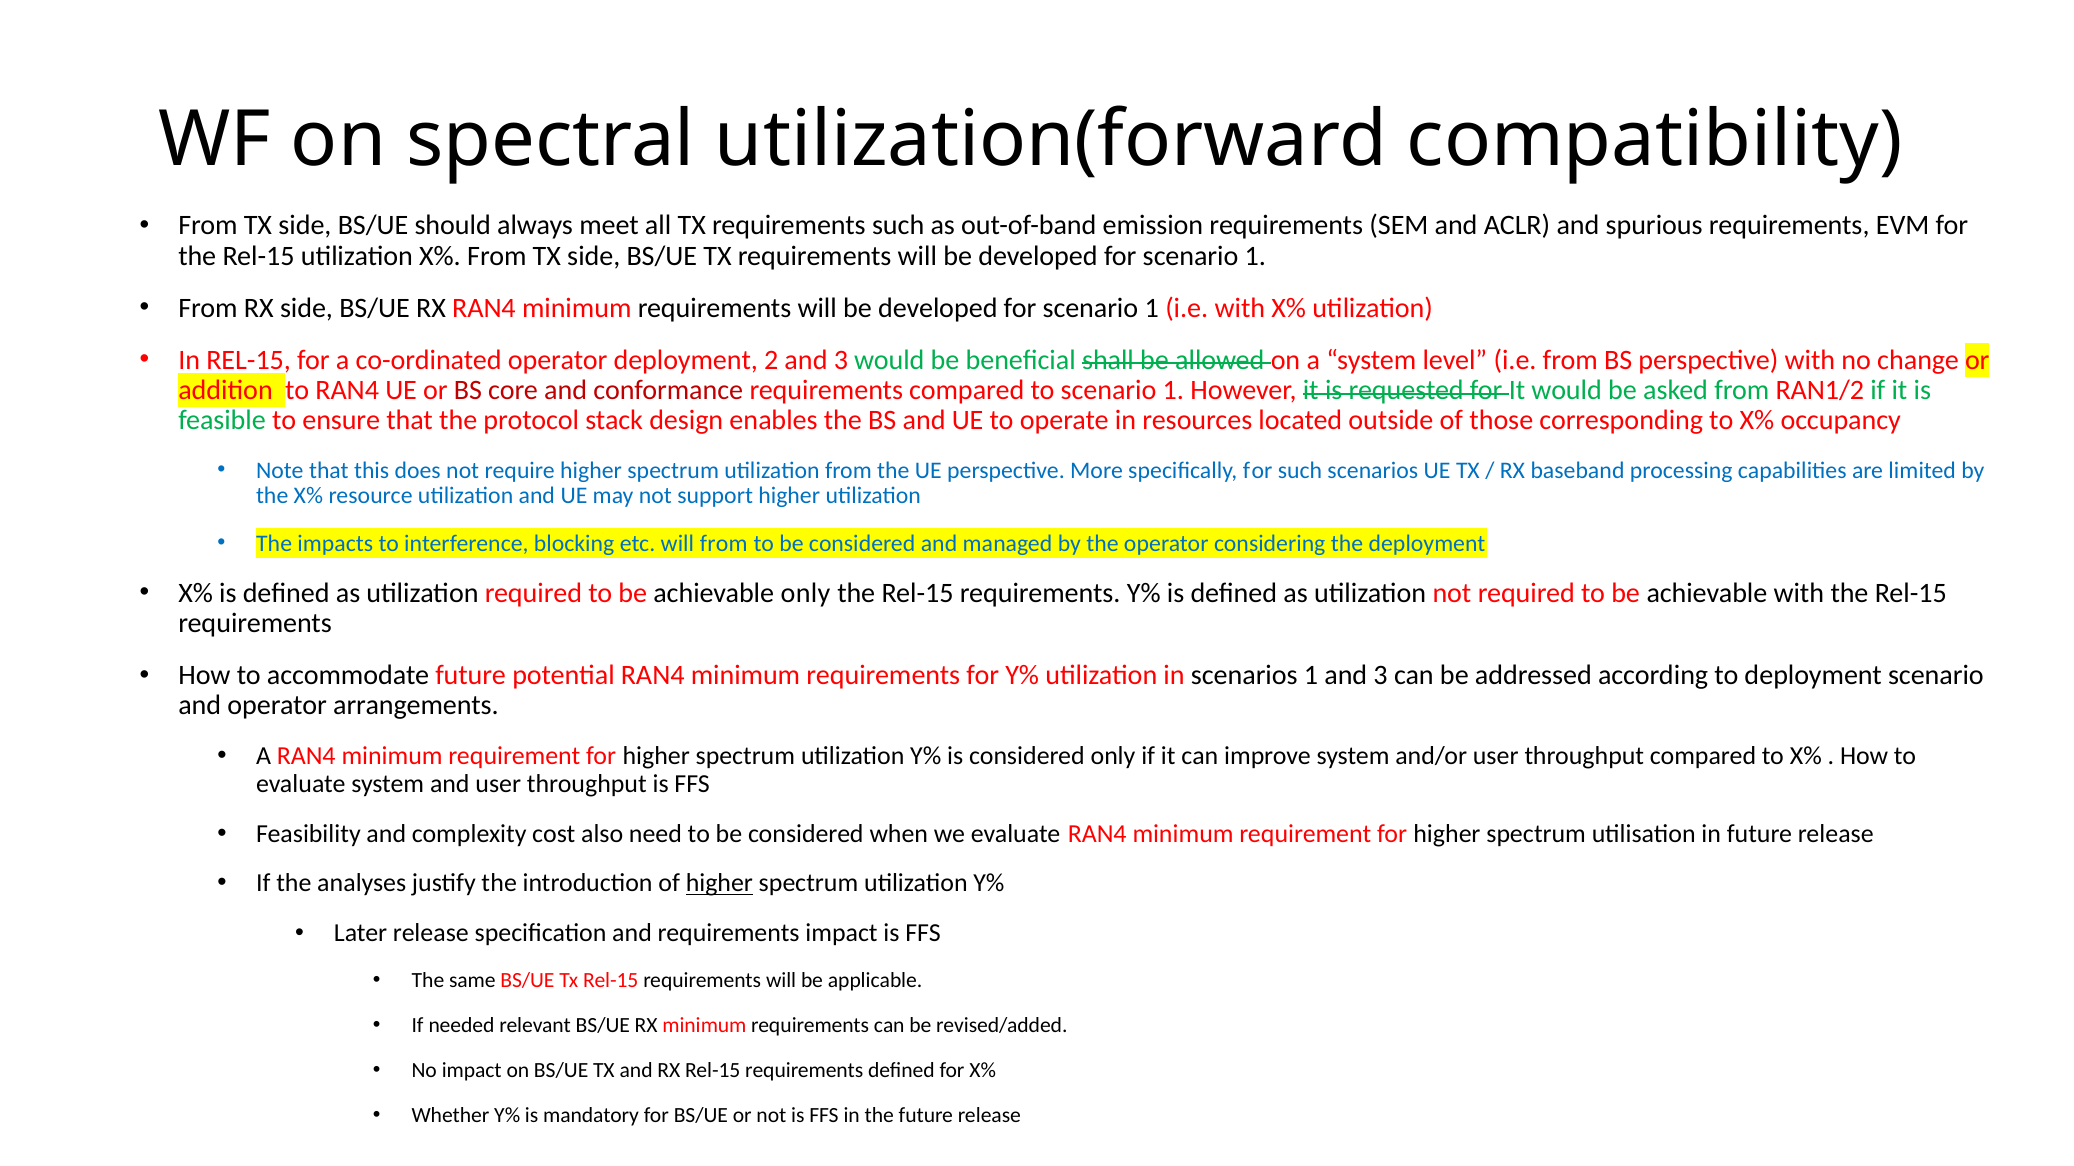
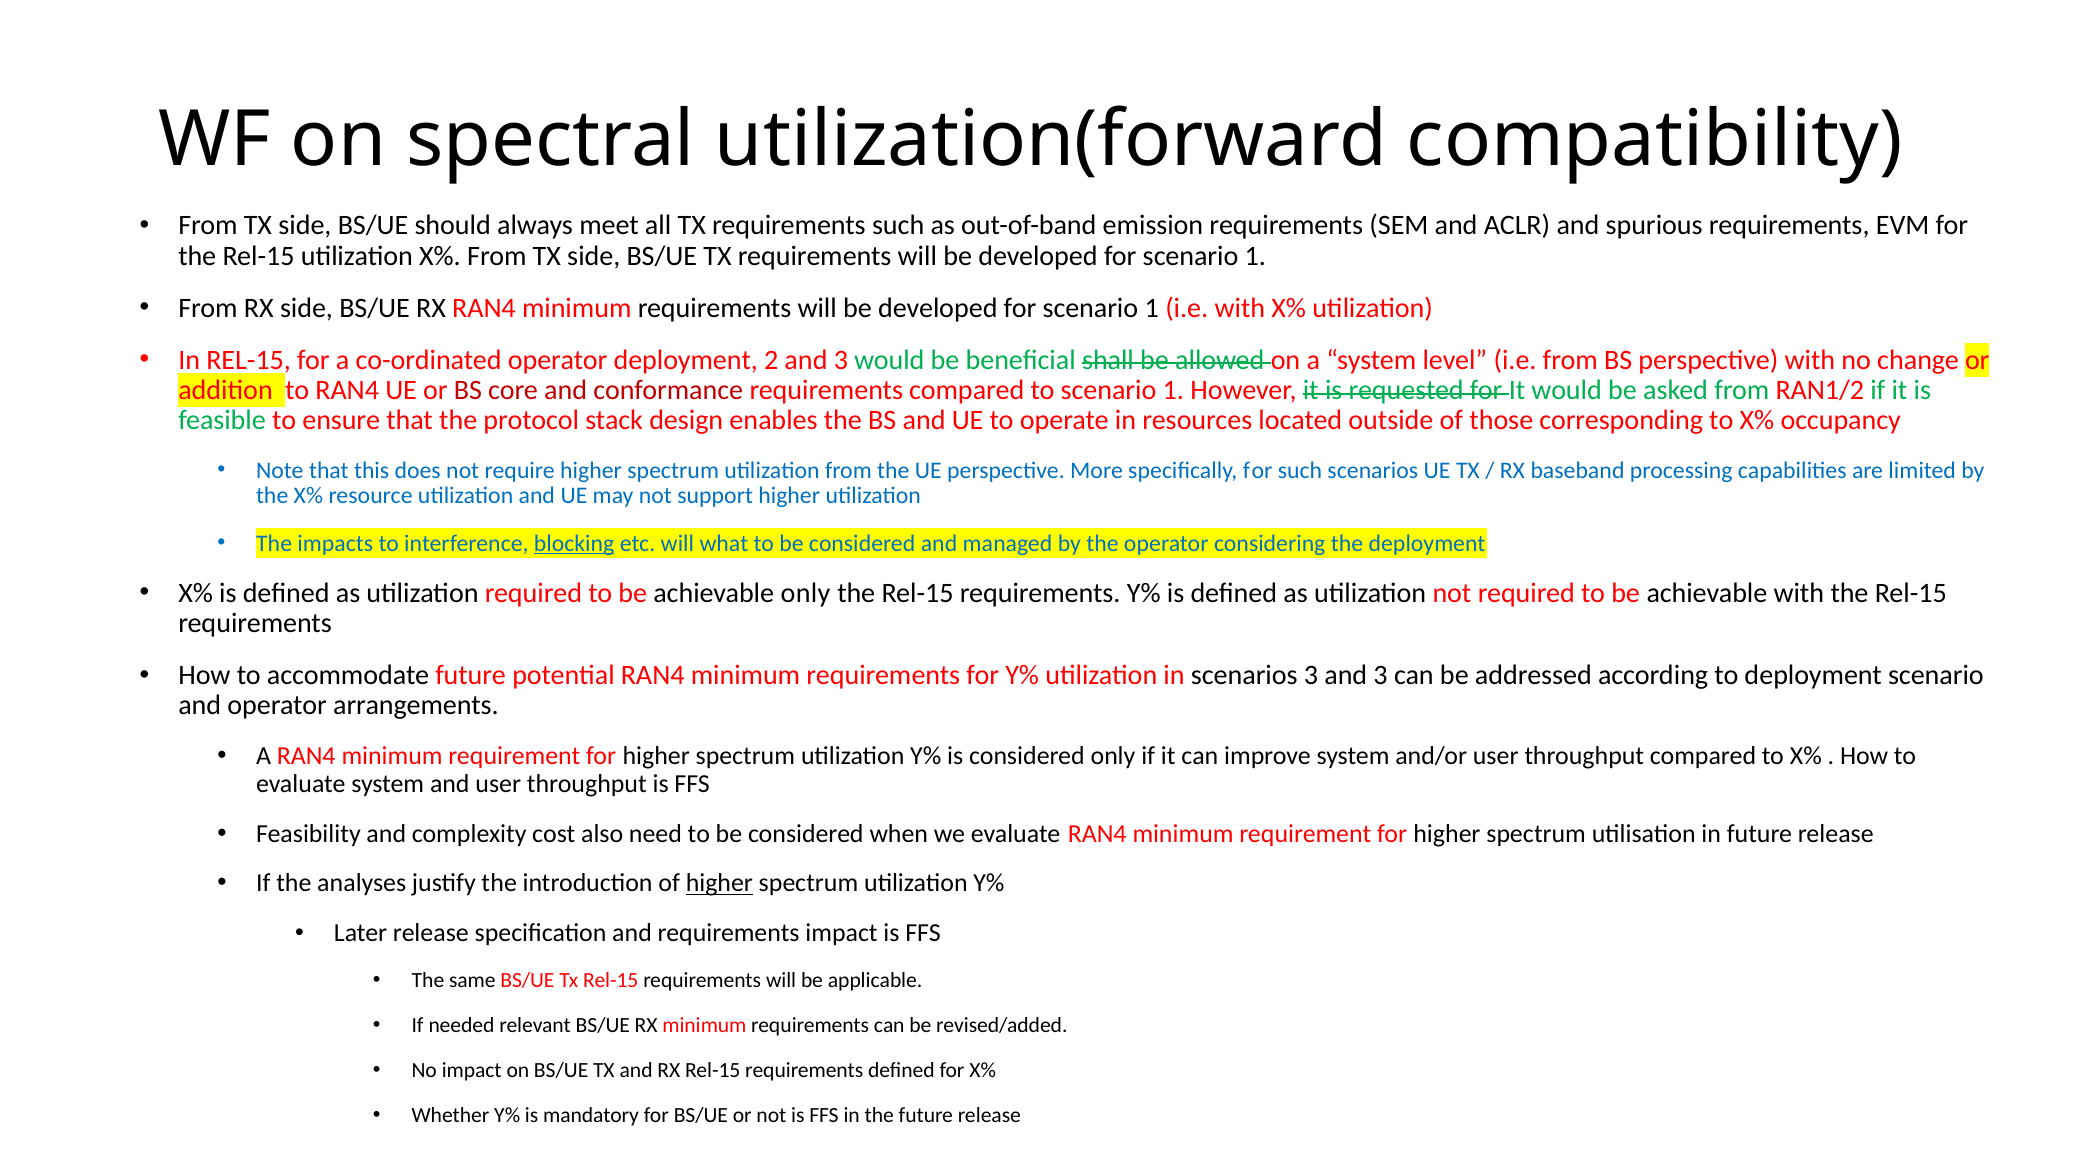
blocking underline: none -> present
will from: from -> what
scenarios 1: 1 -> 3
